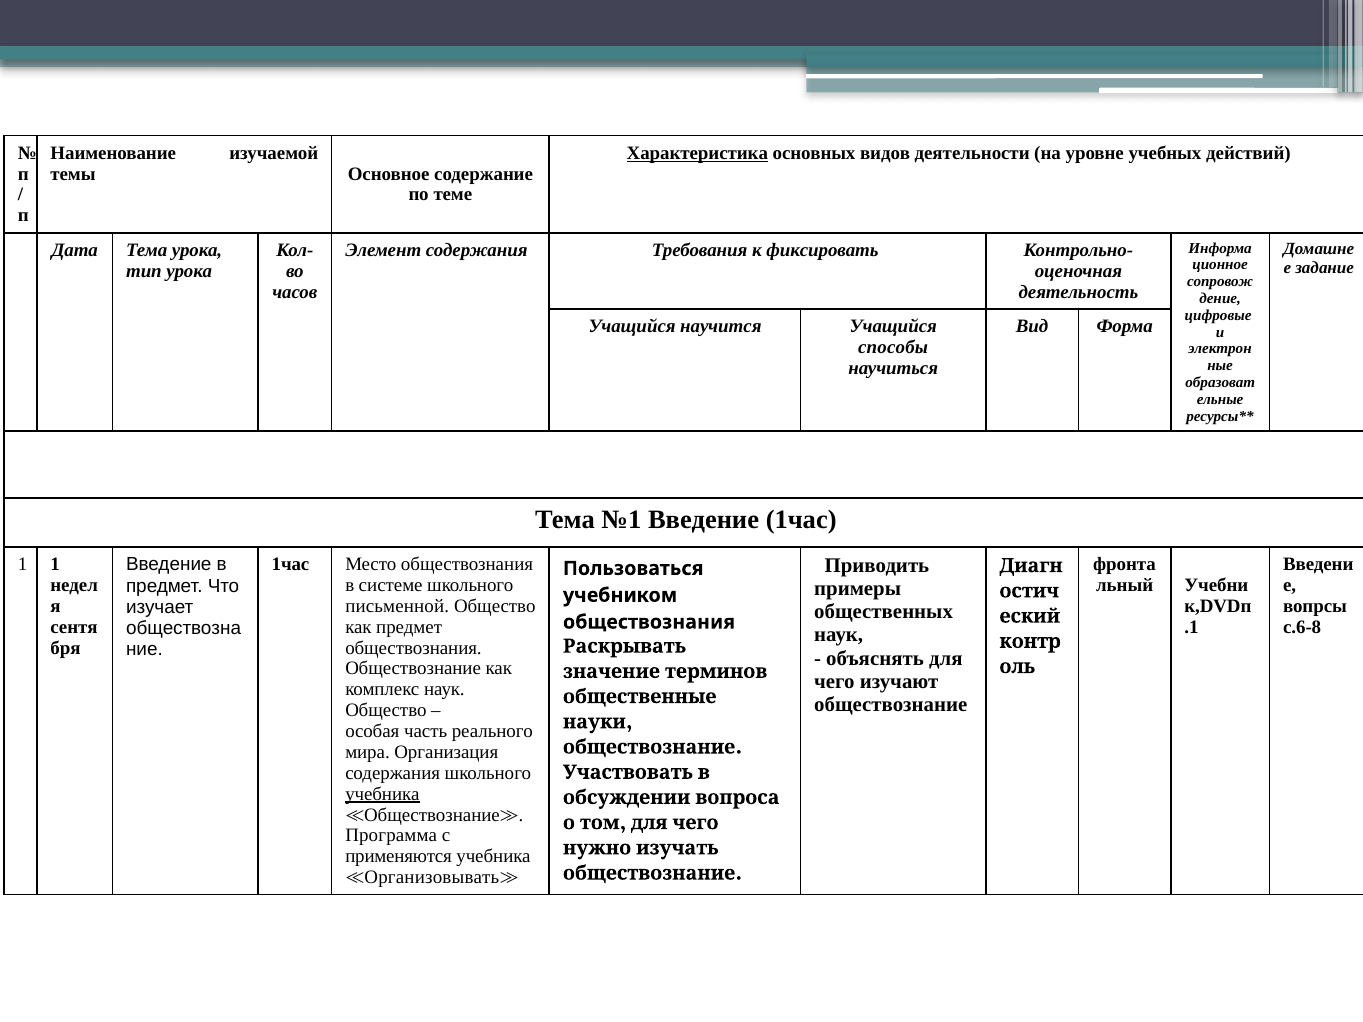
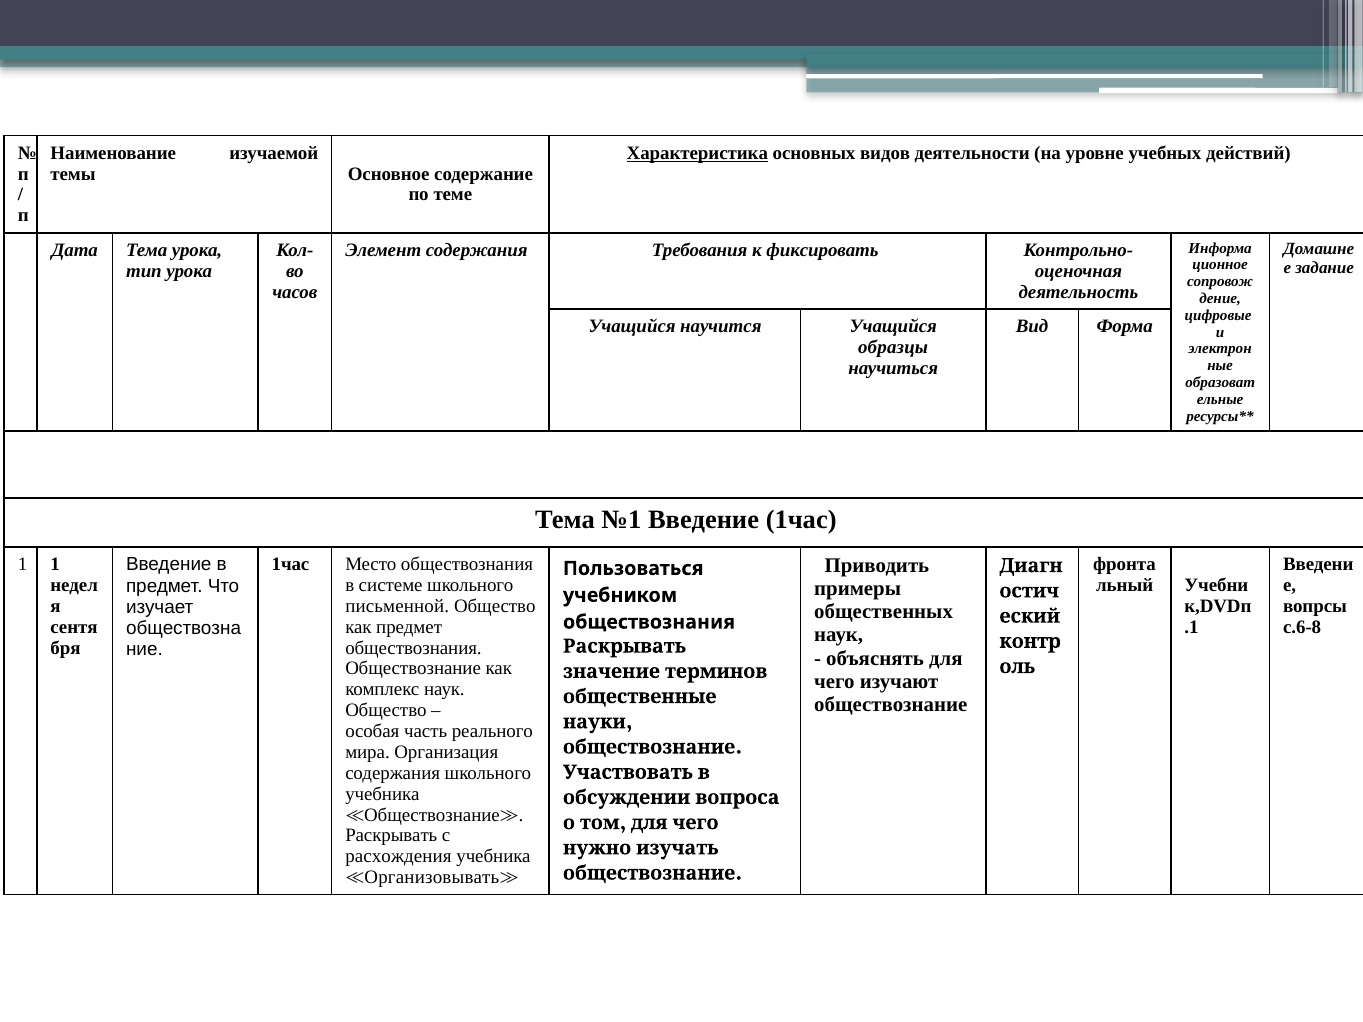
способы: способы -> образцы
учебника at (382, 794) underline: present -> none
Программа at (391, 836): Программа -> Раскрывать
применяются: применяются -> расхождения
